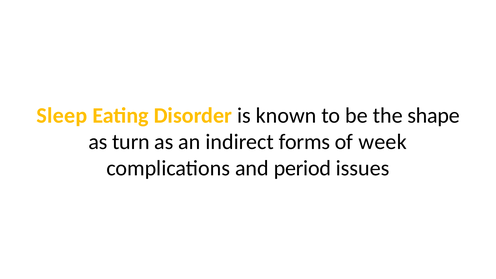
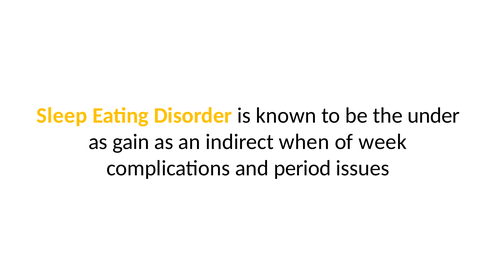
shape: shape -> under
turn: turn -> gain
forms: forms -> when
